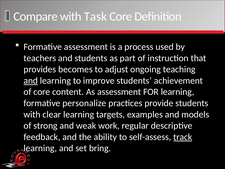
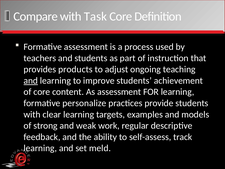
becomes: becomes -> products
track underline: present -> none
bring: bring -> meld
